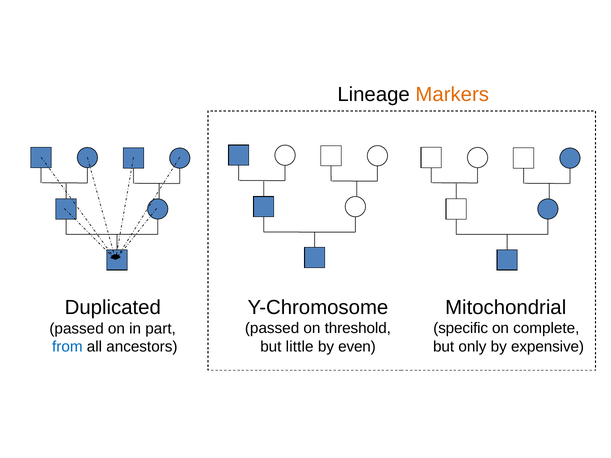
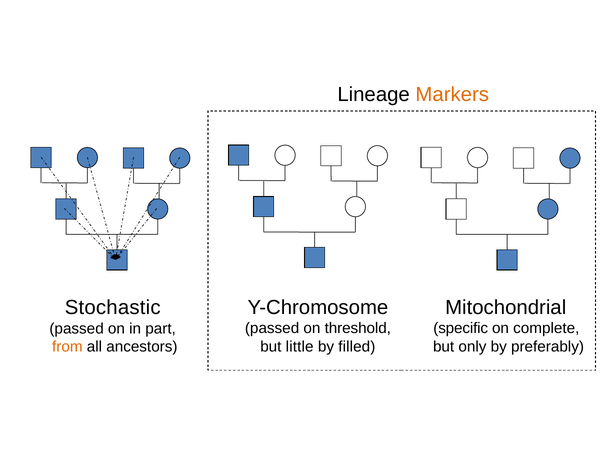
Duplicated: Duplicated -> Stochastic
even: even -> filled
expensive: expensive -> preferably
from colour: blue -> orange
